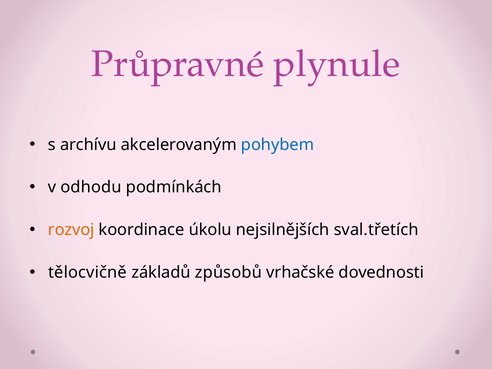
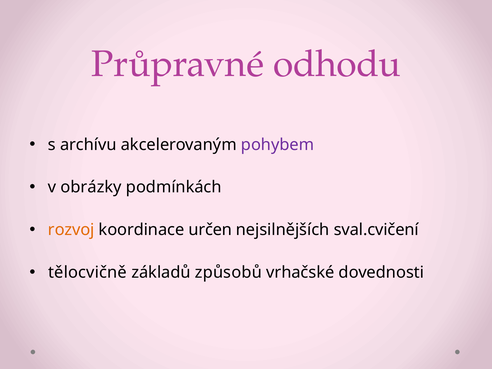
plynule: plynule -> odhodu
pohybem colour: blue -> purple
odhodu: odhodu -> obrázky
úkolu: úkolu -> určen
sval.třetích: sval.třetích -> sval.cvičení
